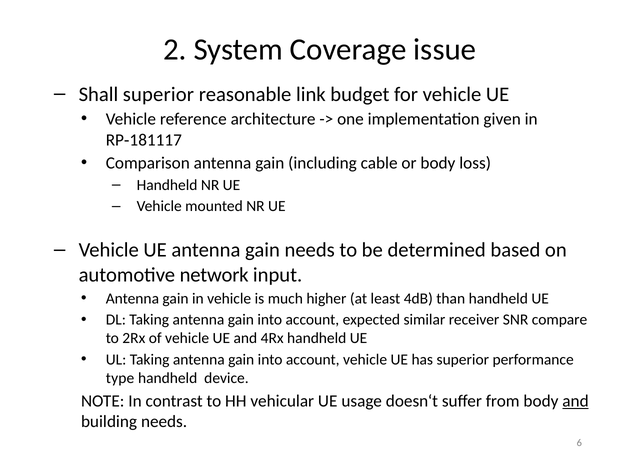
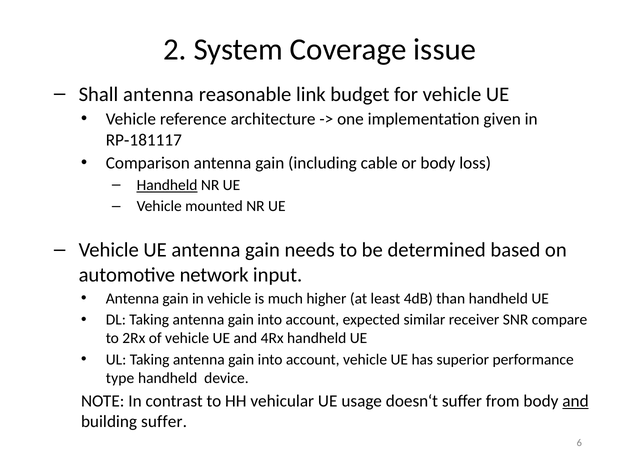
Shall superior: superior -> antenna
Handheld at (167, 185) underline: none -> present
building needs: needs -> suffer
